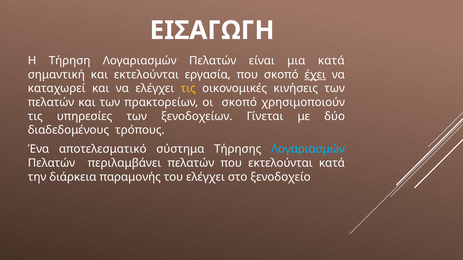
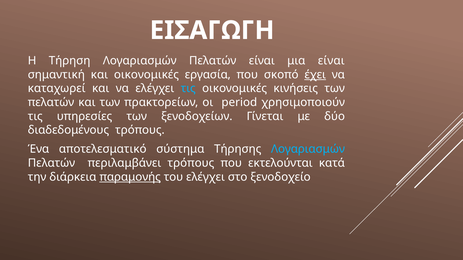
μια κατά: κατά -> είναι
και εκτελούνται: εκτελούνται -> οικονομικές
τις at (188, 89) colour: yellow -> light blue
οι σκοπό: σκοπό -> period
περιλαμβάνει πελατών: πελατών -> τρόπους
παραμονής underline: none -> present
